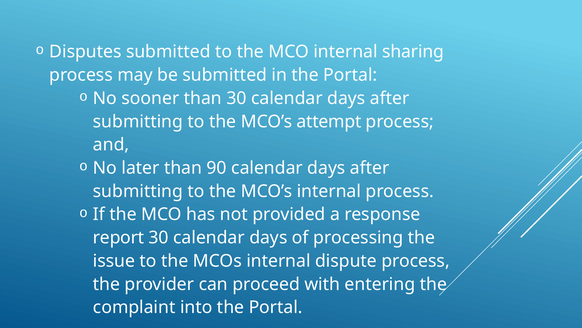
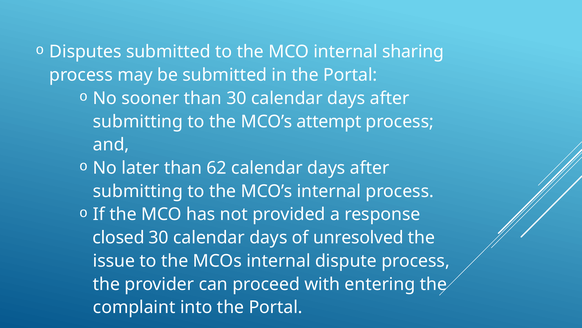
90: 90 -> 62
report: report -> closed
processing: processing -> unresolved
